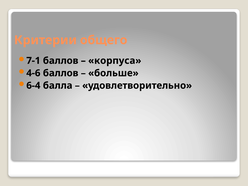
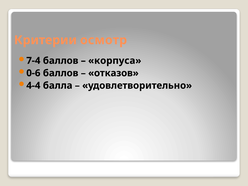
общего: общего -> осмотр
7-1: 7-1 -> 7-4
4-6: 4-6 -> 0-6
больше: больше -> отказов
6-4: 6-4 -> 4-4
